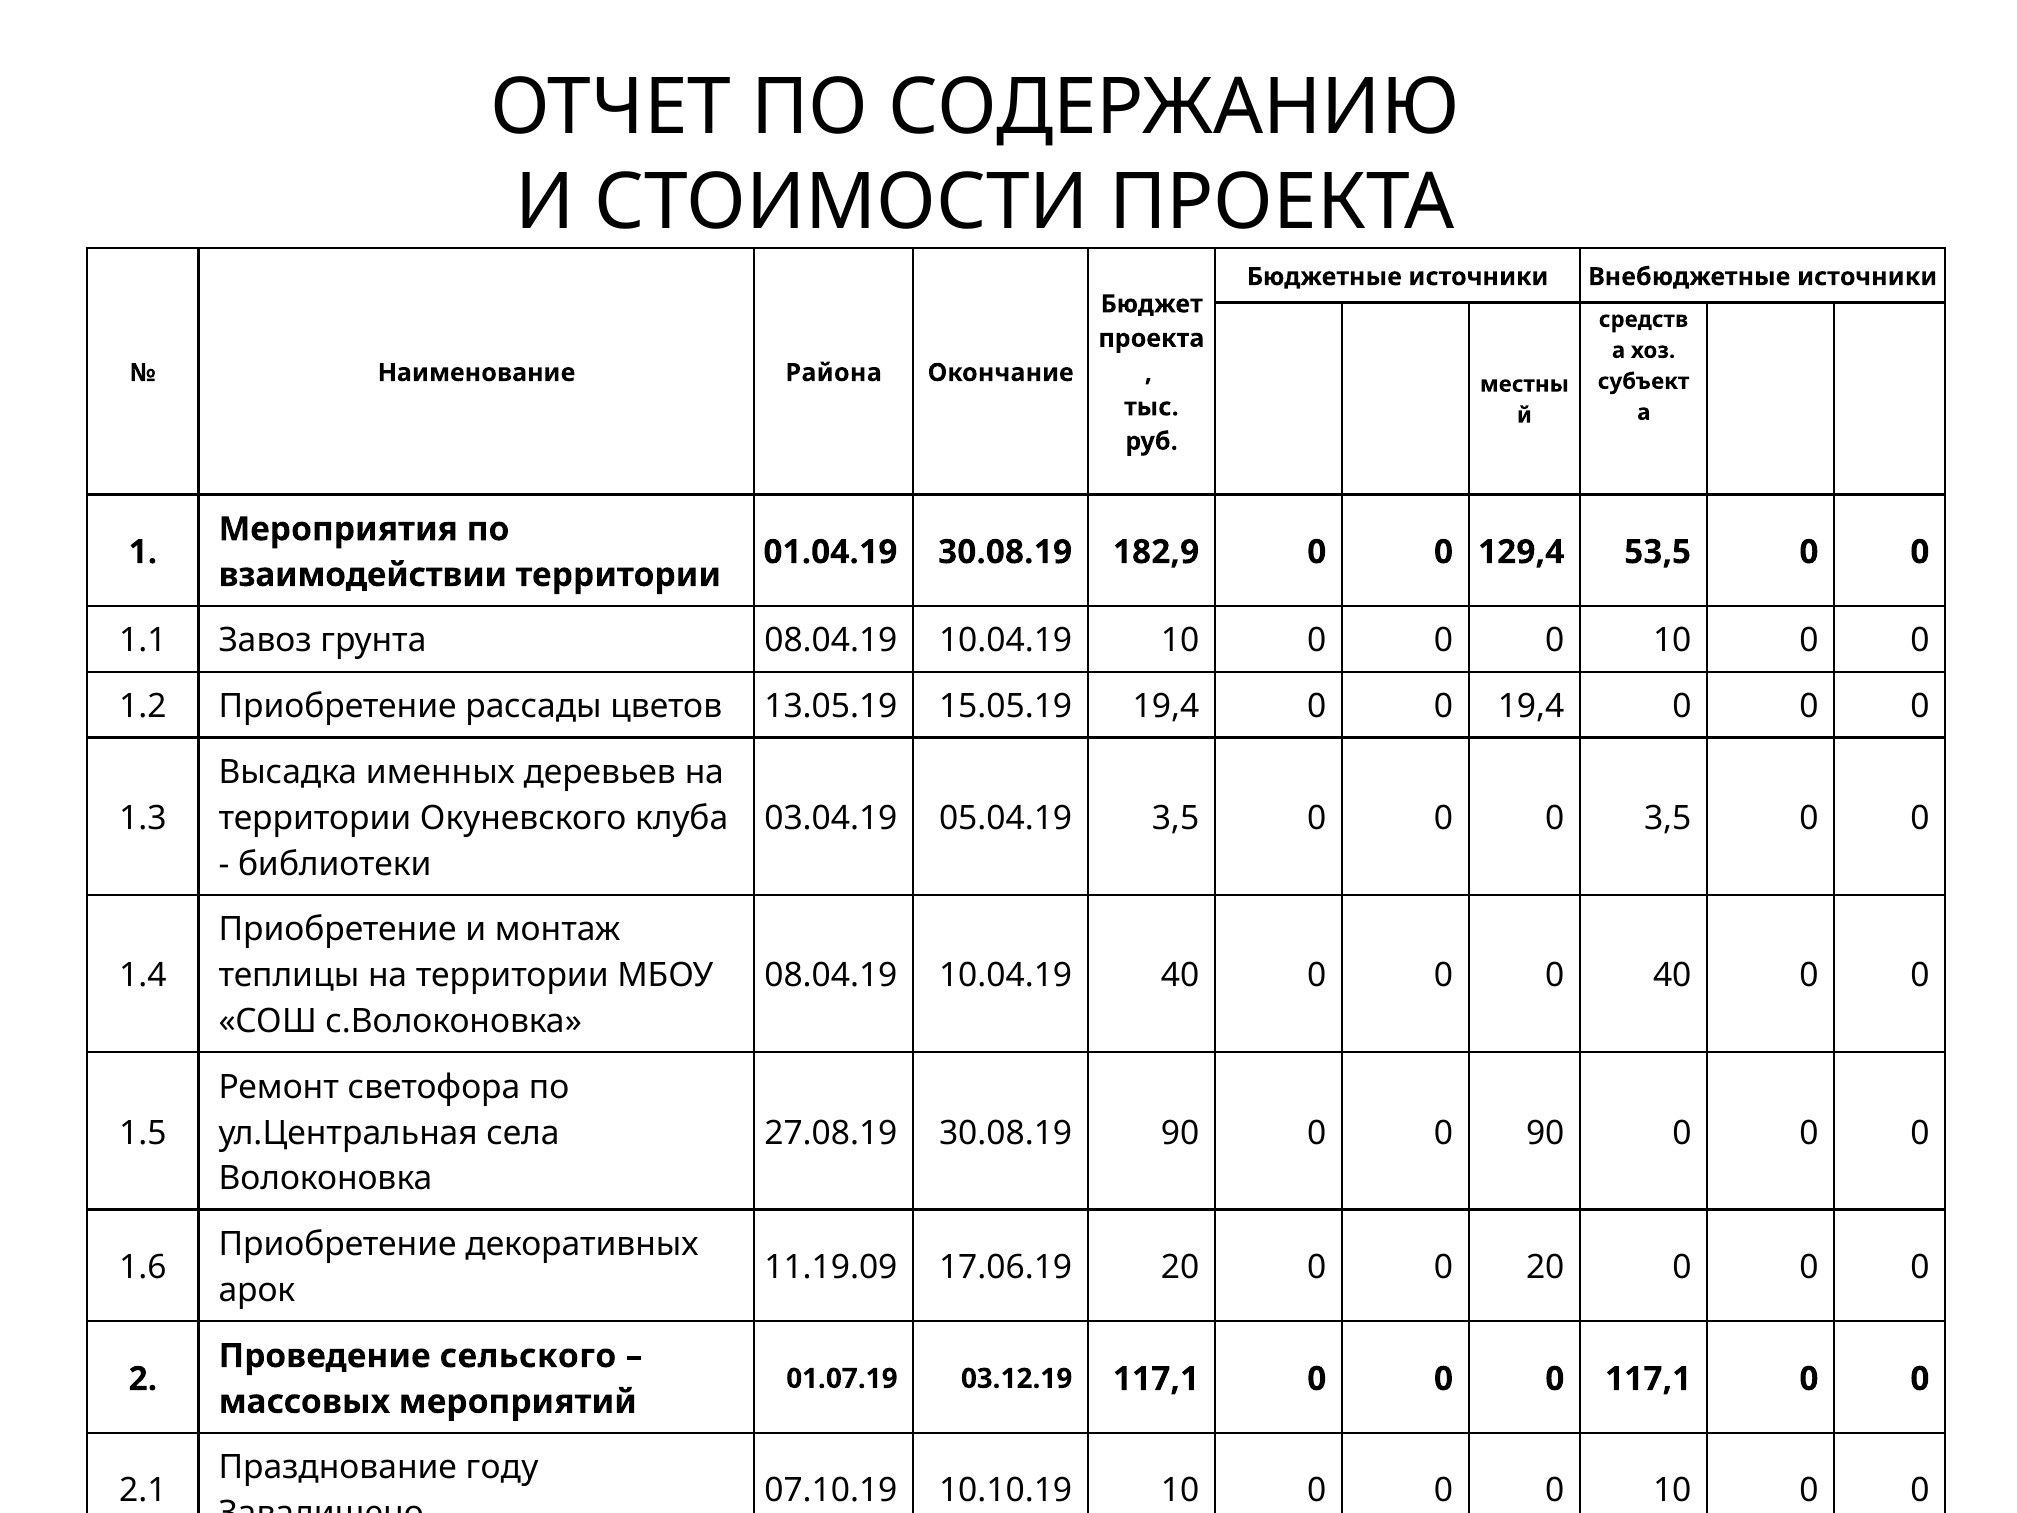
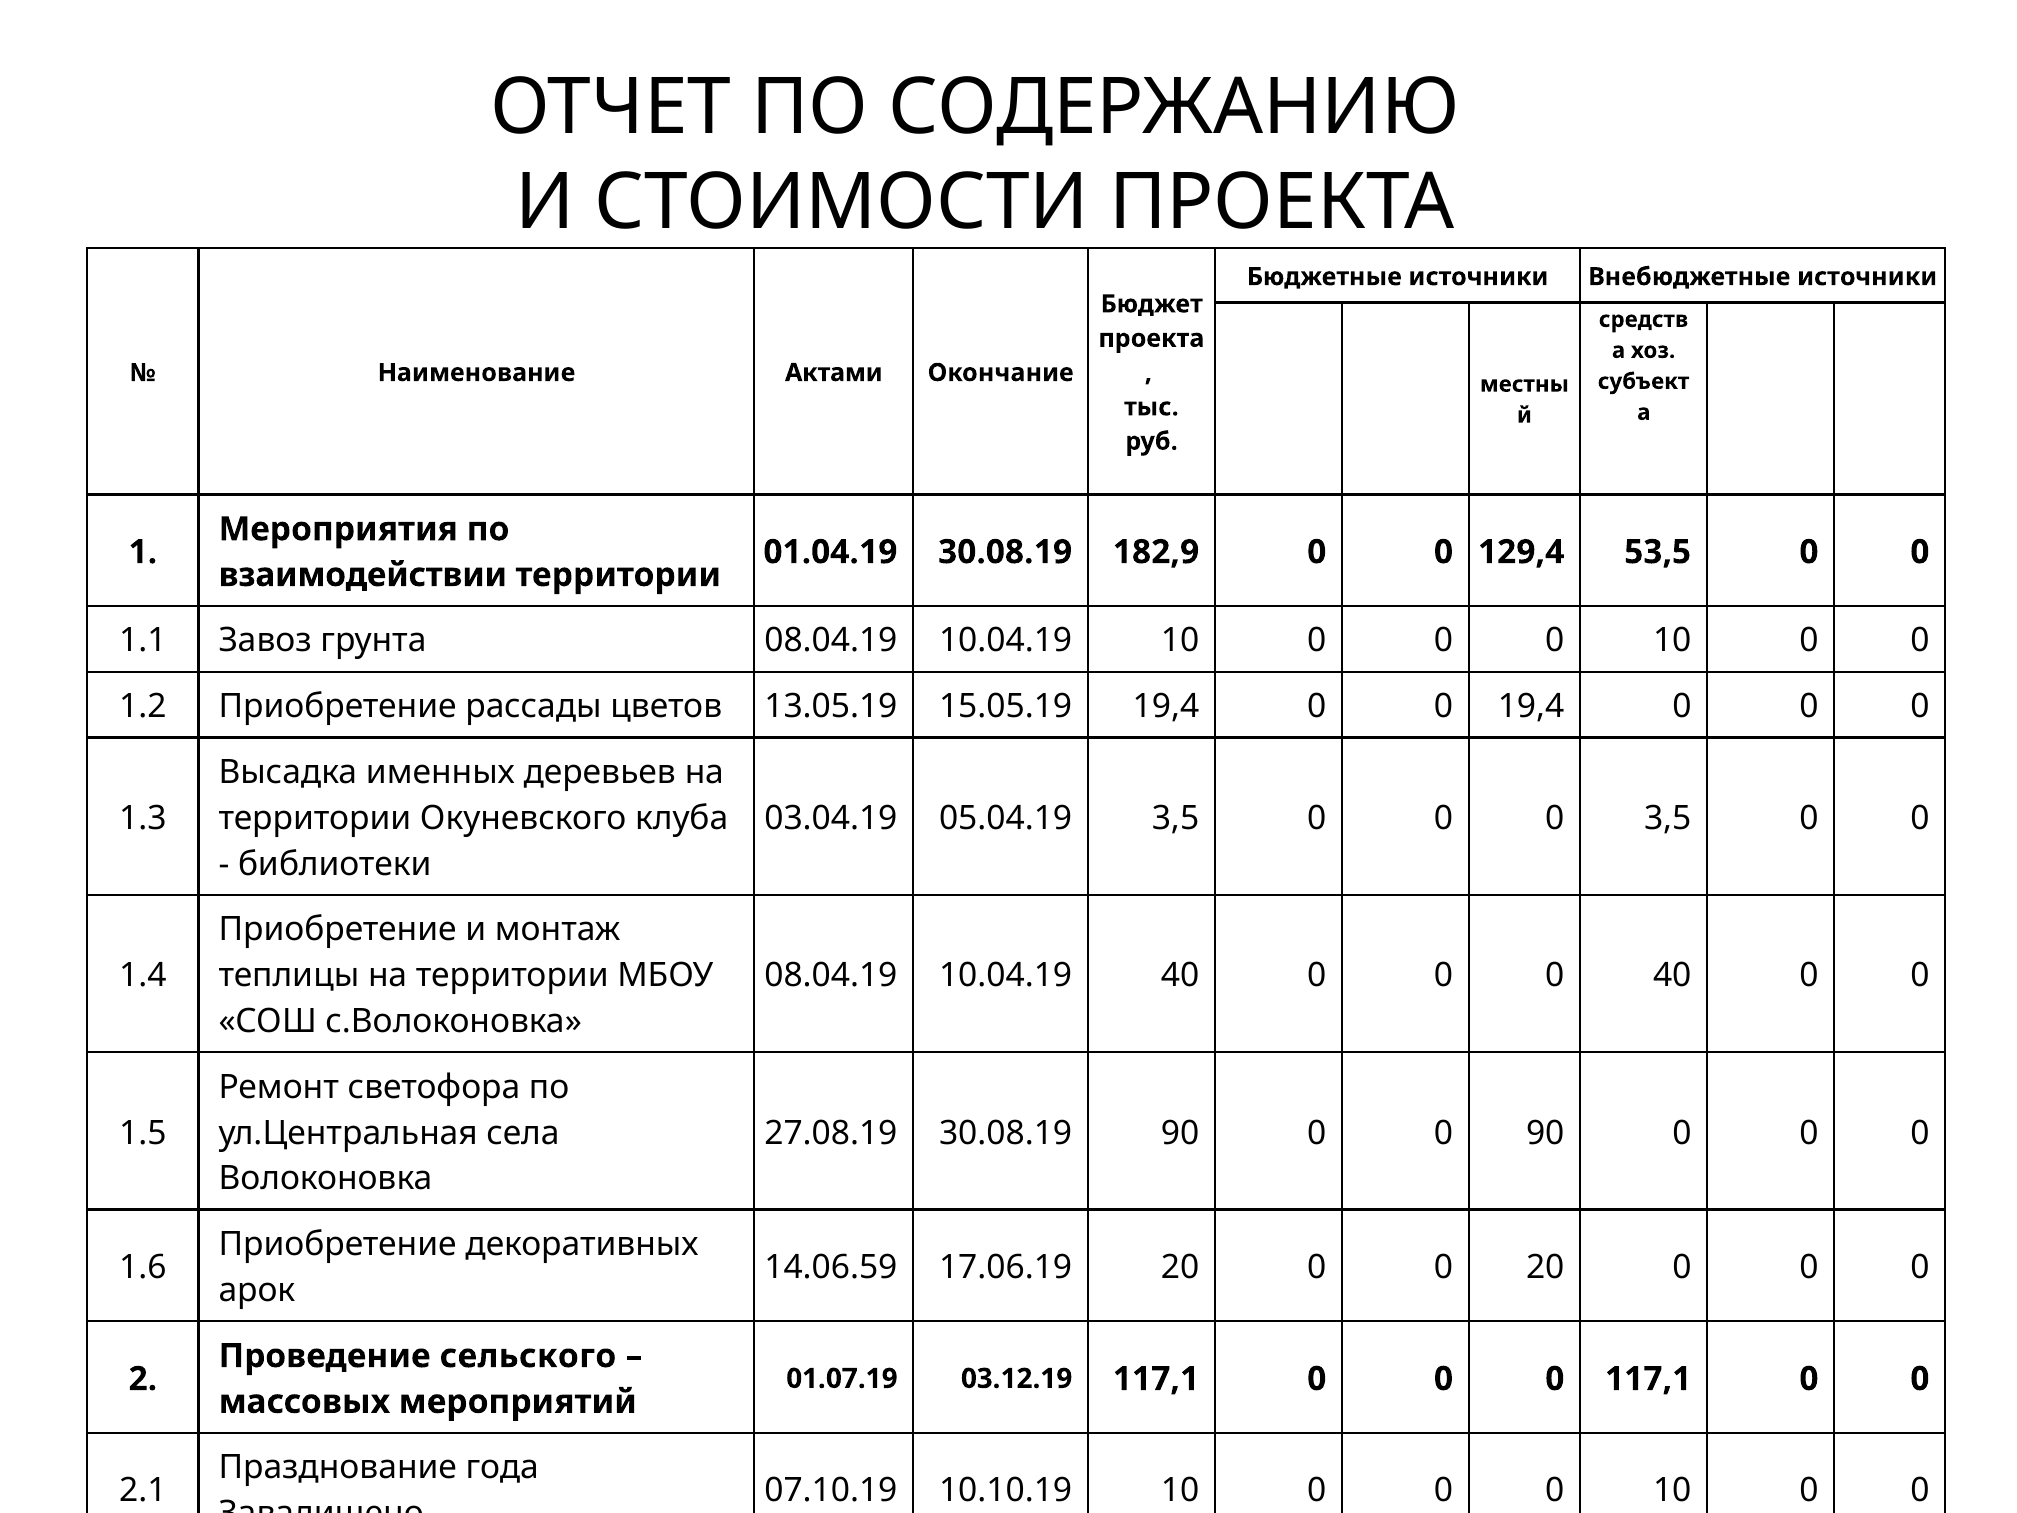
Района: Района -> Актами
11.19.09: 11.19.09 -> 14.06.59
году: году -> года
